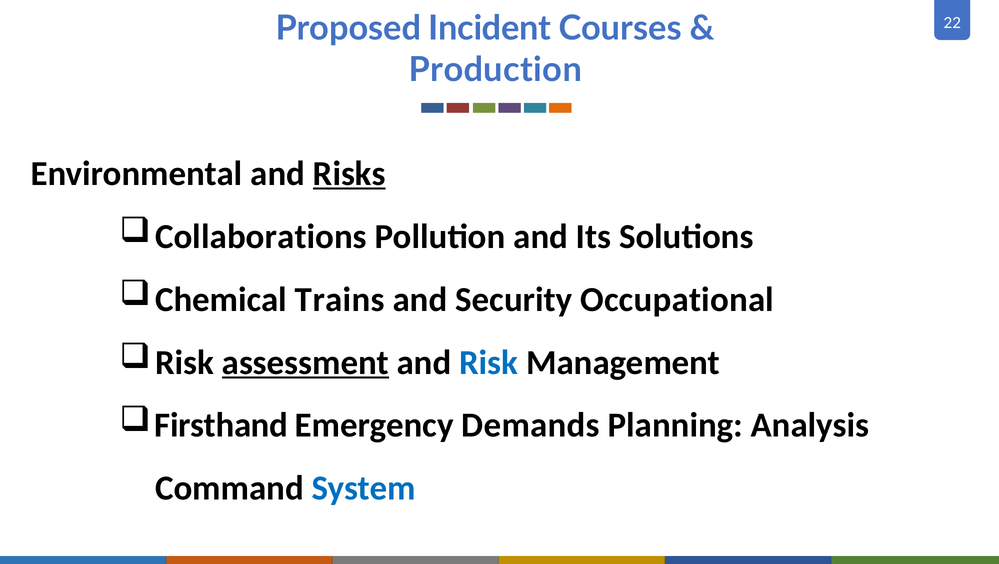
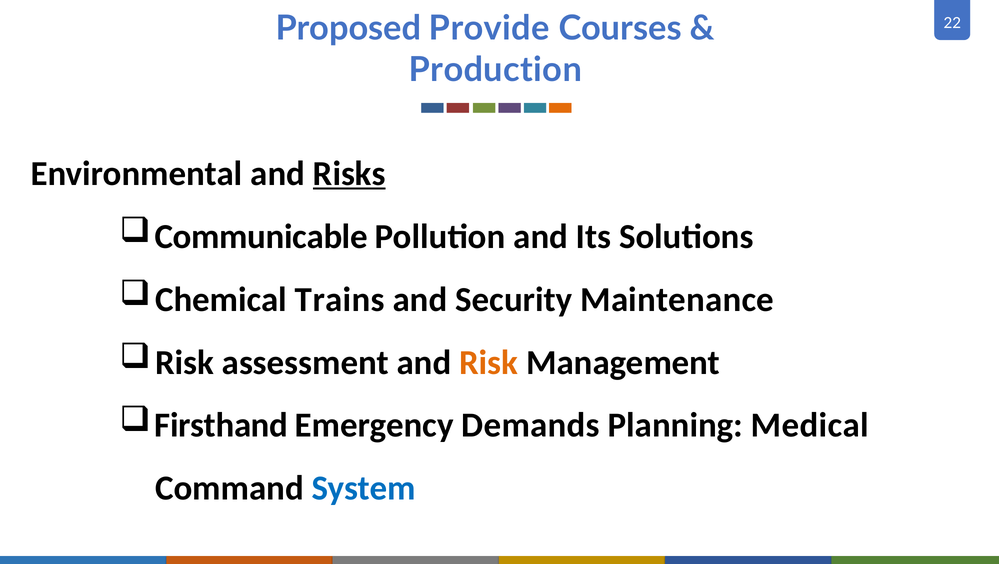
Incident: Incident -> Provide
Collaborations: Collaborations -> Communicable
Occupational: Occupational -> Maintenance
assessment underline: present -> none
Risk at (489, 362) colour: blue -> orange
Analysis: Analysis -> Medical
